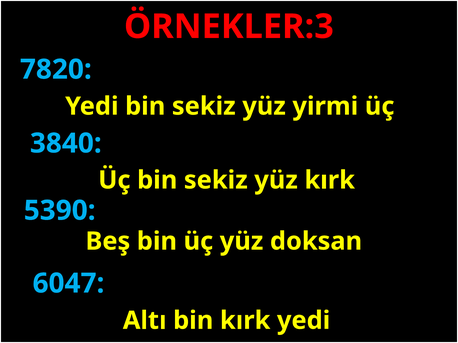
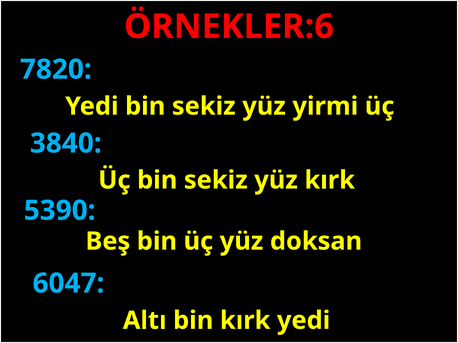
ÖRNEKLER:3: ÖRNEKLER:3 -> ÖRNEKLER:6
